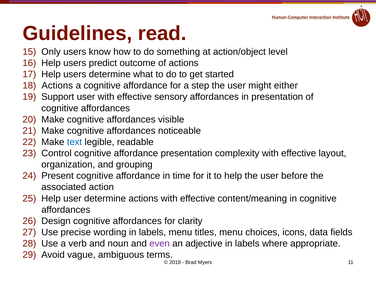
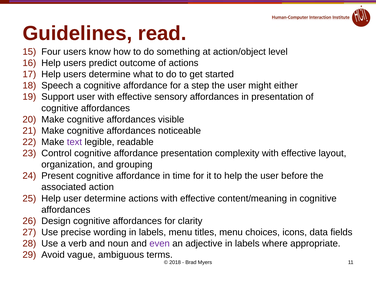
Only: Only -> Four
Actions at (57, 86): Actions -> Speech
text colour: blue -> purple
